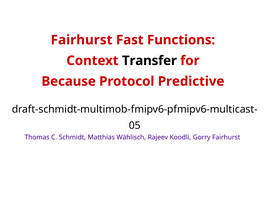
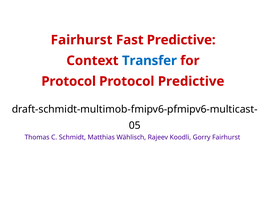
Fast Functions: Functions -> Predictive
Transfer colour: black -> blue
Because at (69, 81): Because -> Protocol
